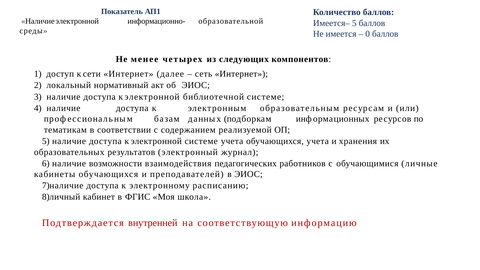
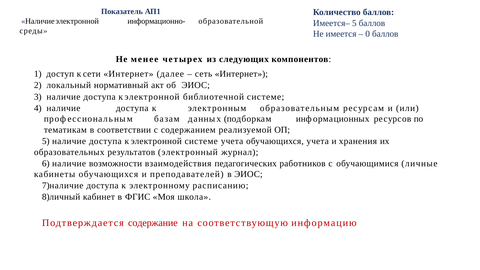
внутренней: внутренней -> содержание
